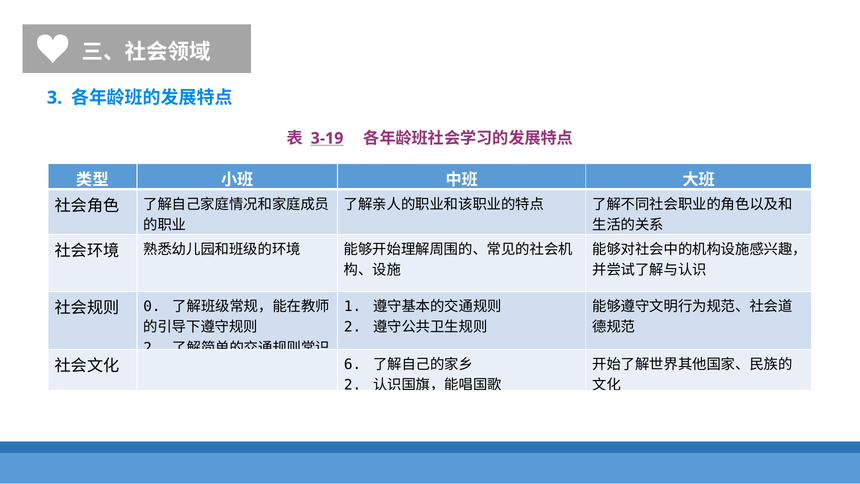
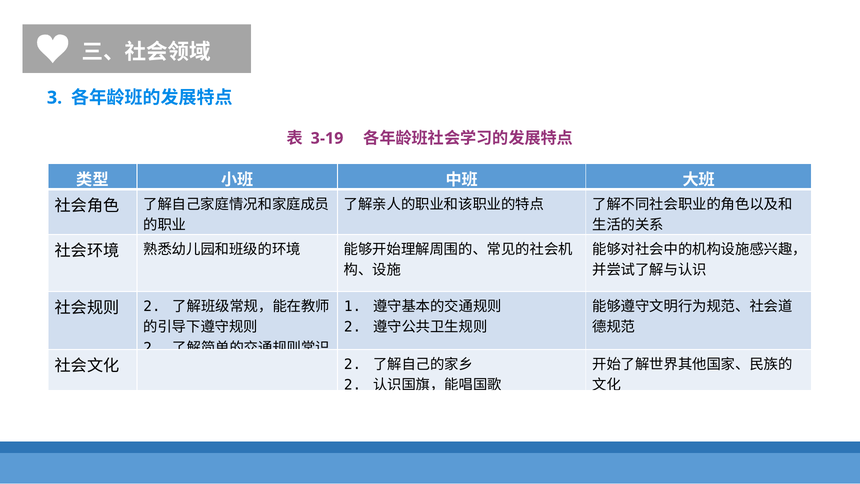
3-19 underline: present -> none
0 at (152, 306): 0 -> 2
6 at (353, 364): 6 -> 2
